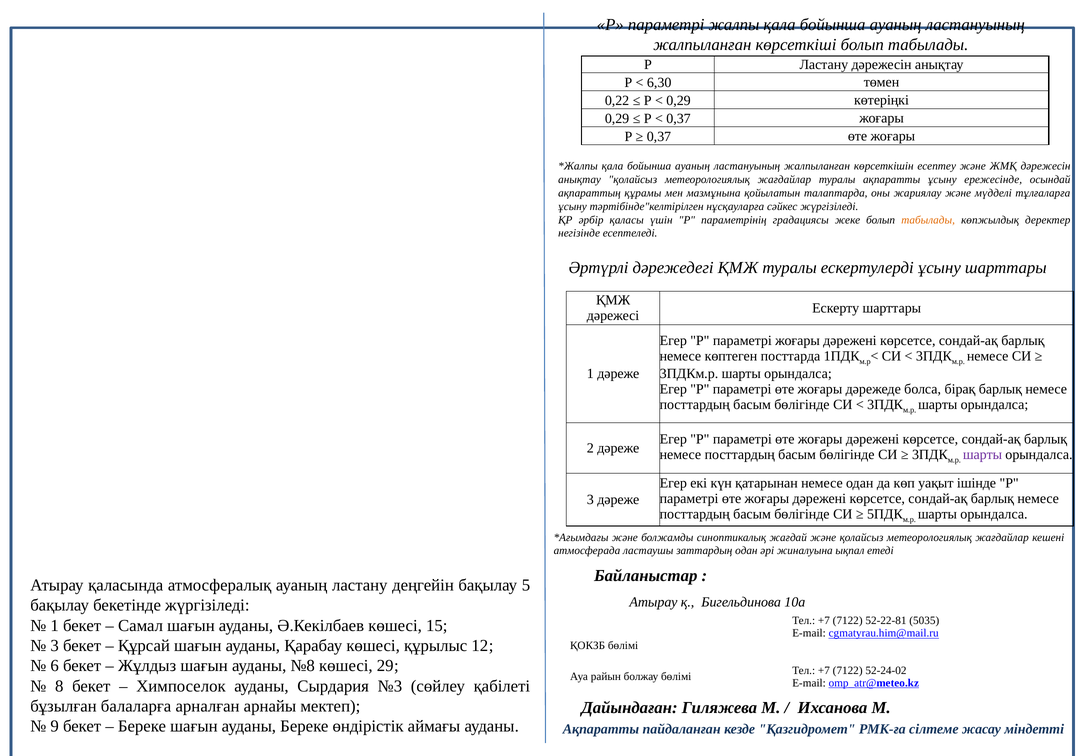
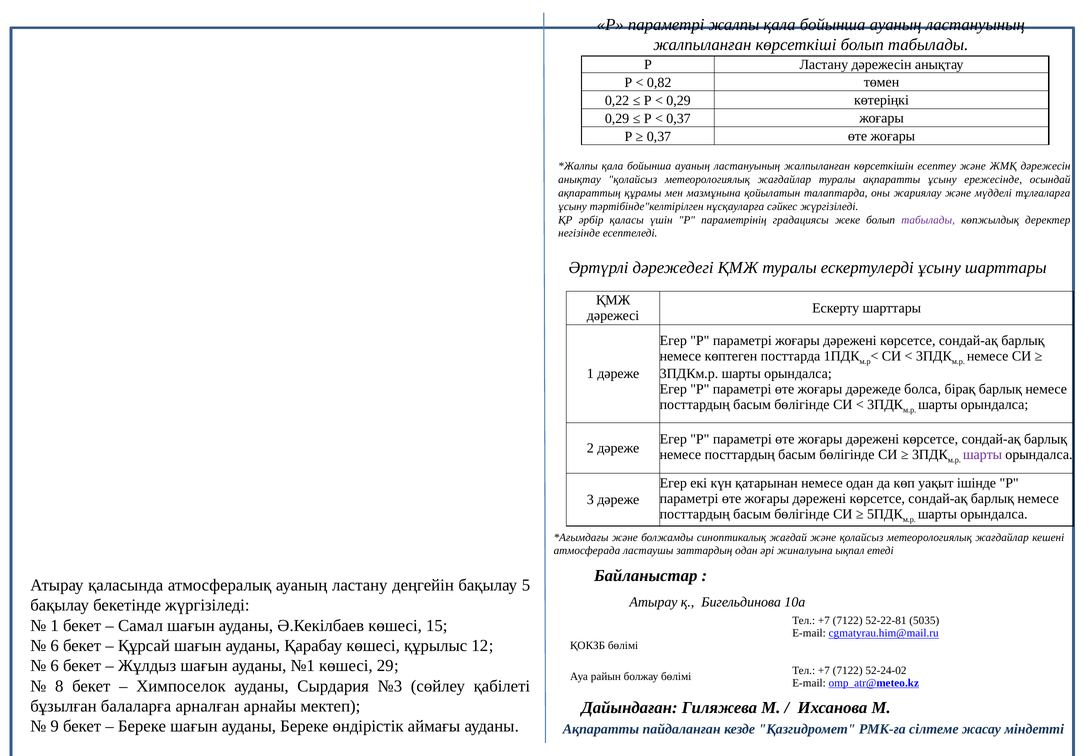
6,30: 6,30 -> 0,82
табылады at (928, 220) colour: orange -> purple
3 at (55, 645): 3 -> 6
№8: №8 -> №1
